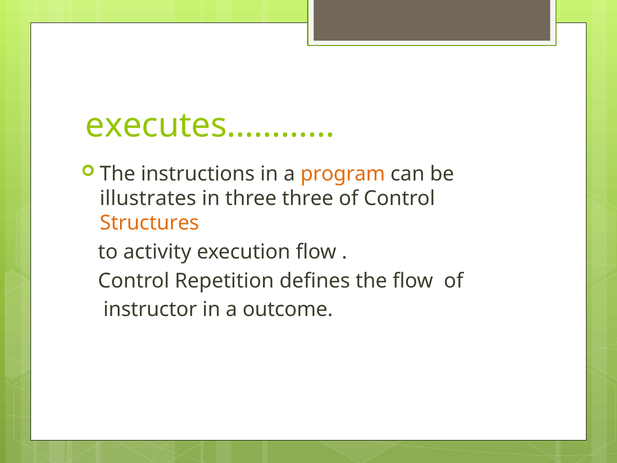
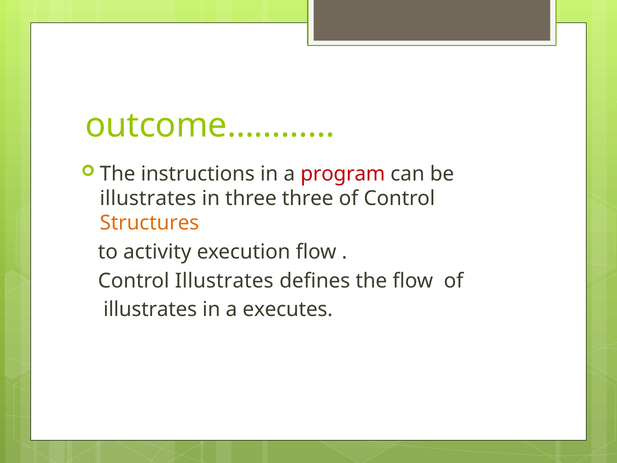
executes…………: executes………… -> outcome…………
program colour: orange -> red
Control Repetition: Repetition -> Illustrates
instructor at (150, 309): instructor -> illustrates
outcome: outcome -> executes
